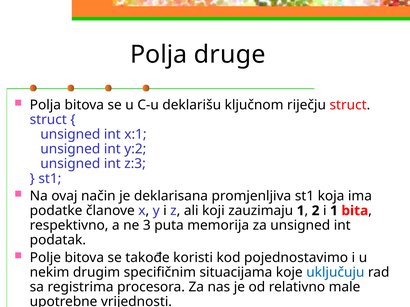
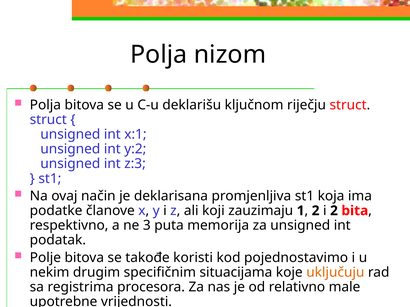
druge: druge -> nizom
i 1: 1 -> 2
uključuju colour: blue -> orange
